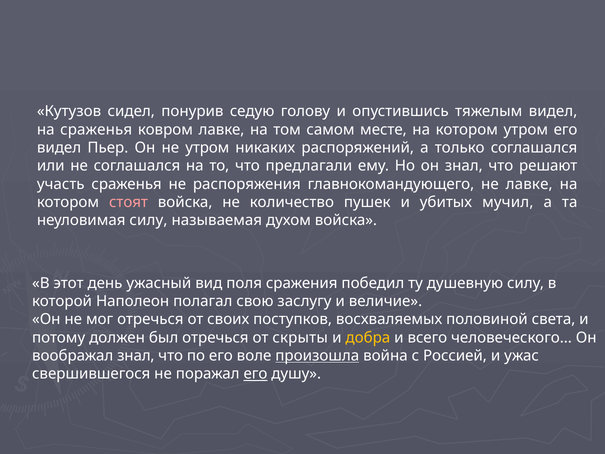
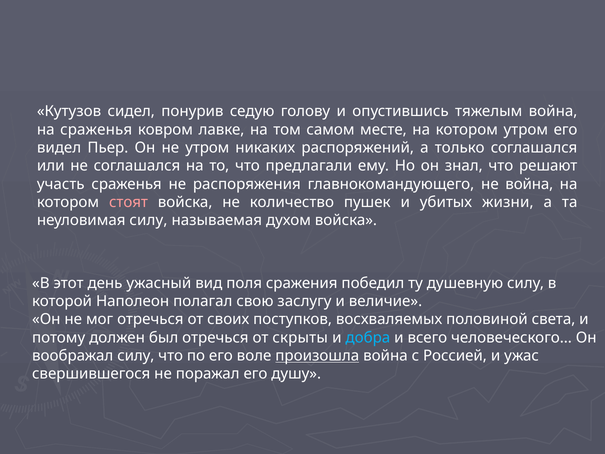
тяжелым видел: видел -> война
не лавке: лавке -> война
мучил: мучил -> жизни
добра colour: yellow -> light blue
воображал знал: знал -> силу
его at (255, 374) underline: present -> none
